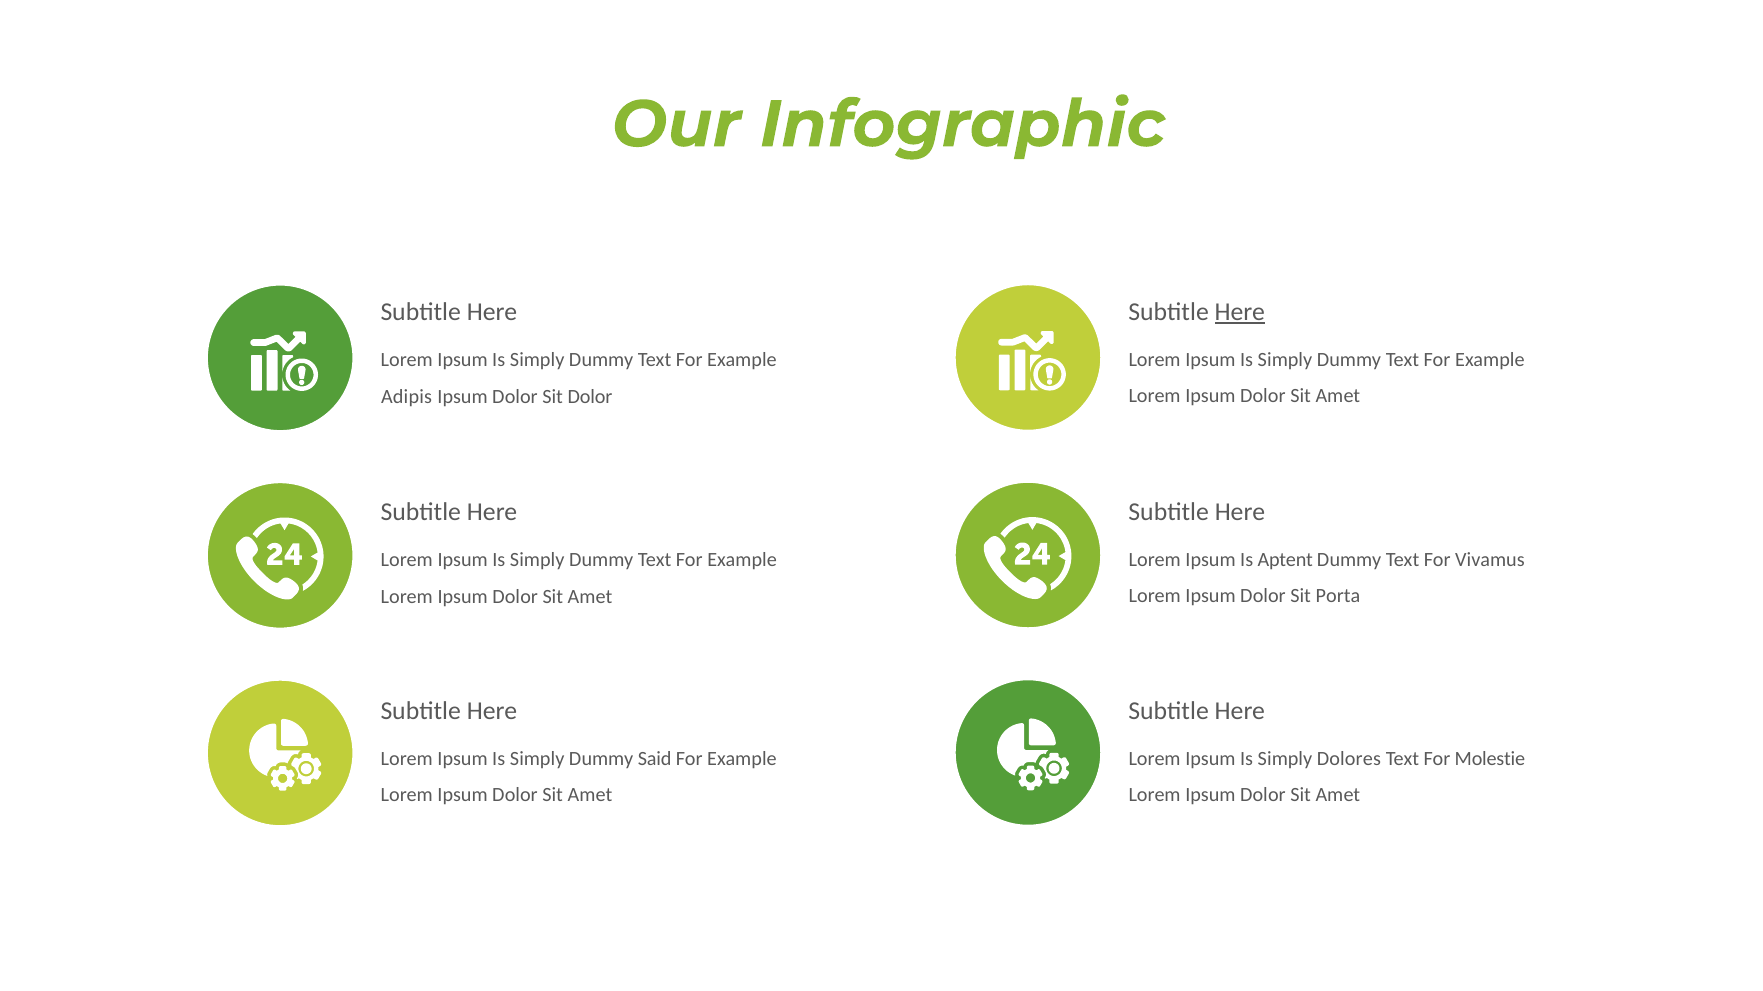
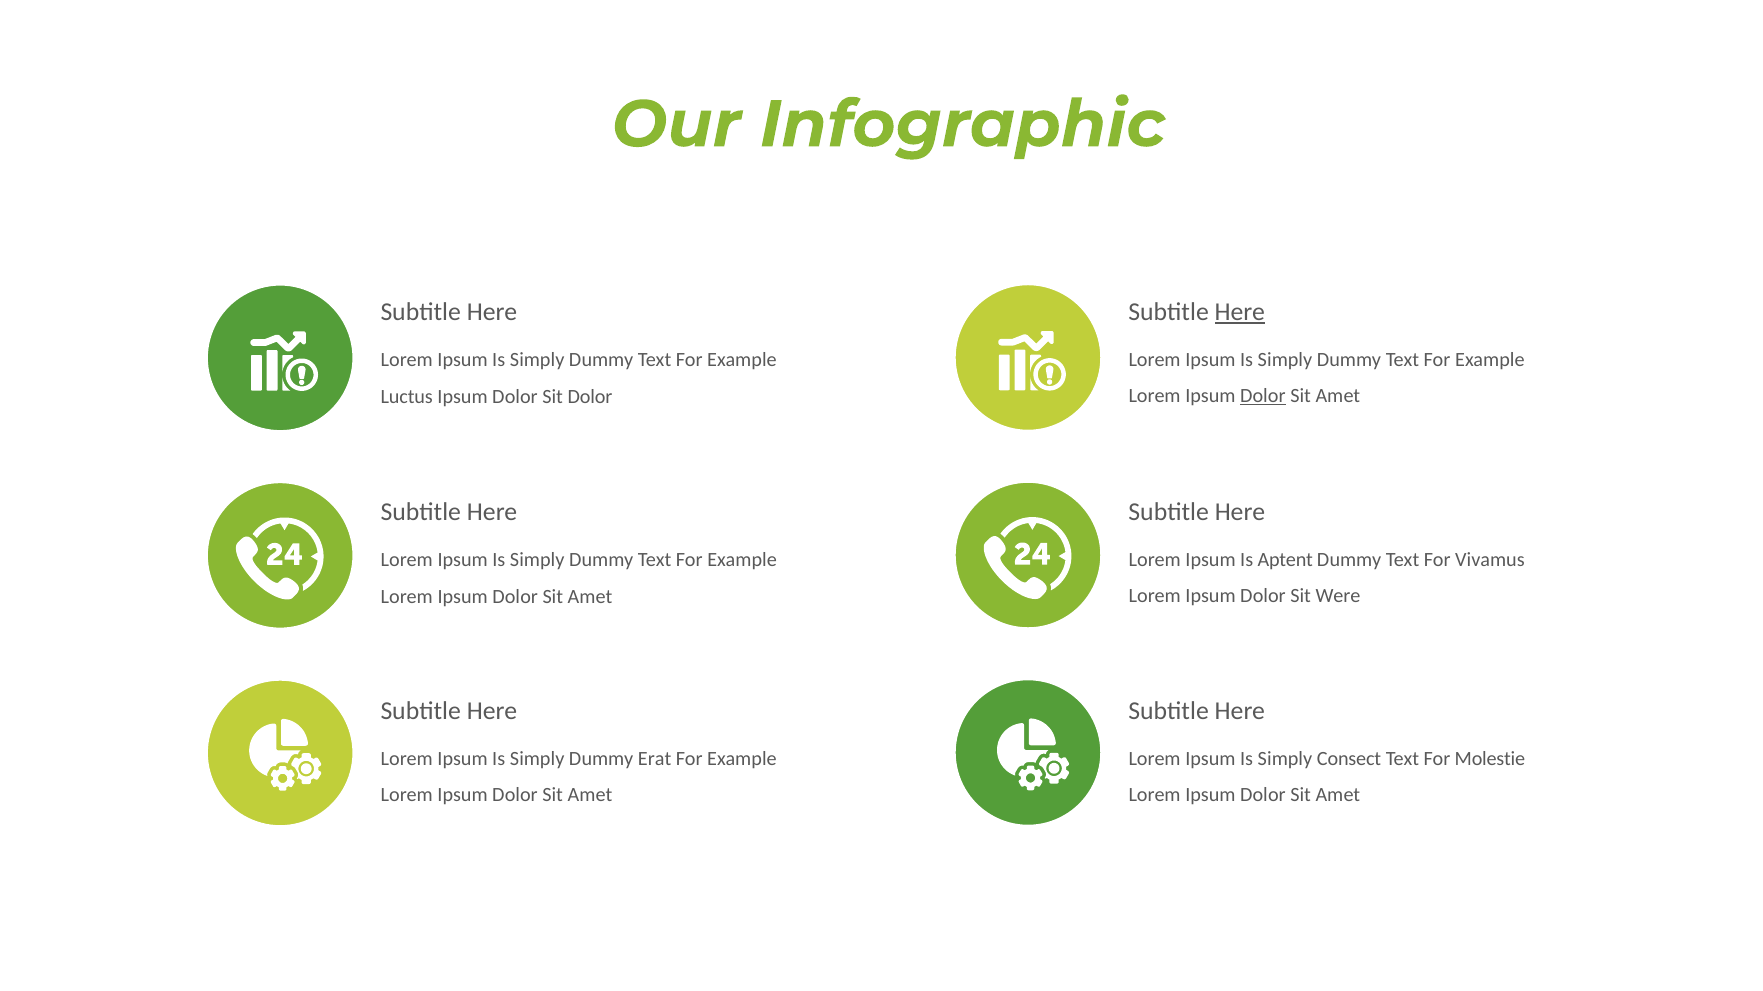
Dolor at (1263, 396) underline: none -> present
Adipis: Adipis -> Luctus
Porta: Porta -> Were
Dolores: Dolores -> Consect
Said: Said -> Erat
